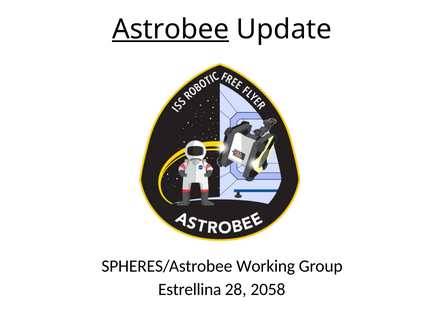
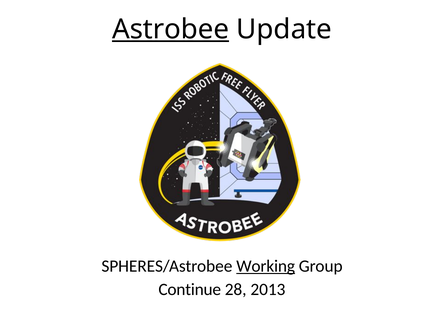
Working underline: none -> present
Estrellina: Estrellina -> Continue
2058: 2058 -> 2013
